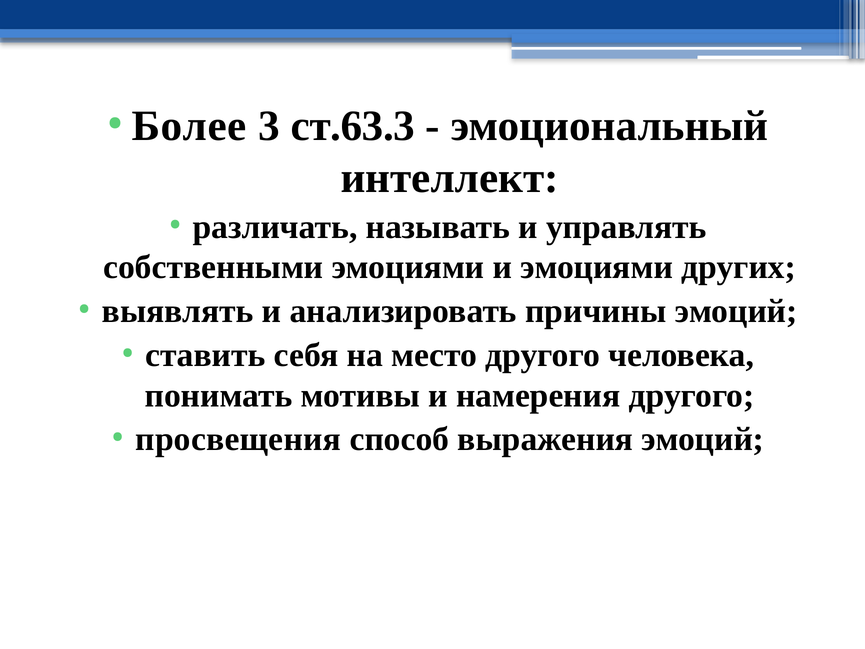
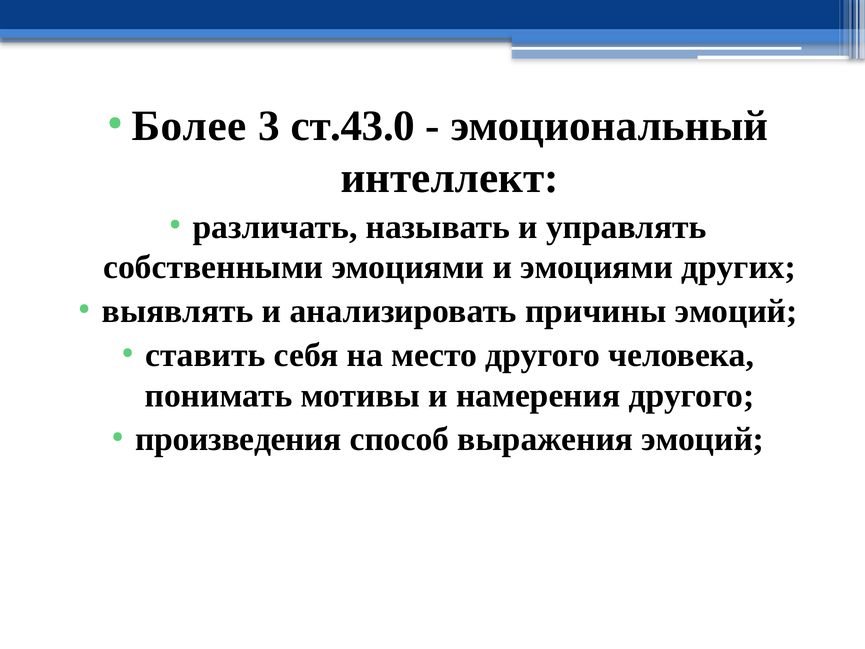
ст.63.3: ст.63.3 -> ст.43.0
просвещения: просвещения -> произведения
